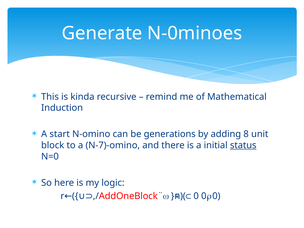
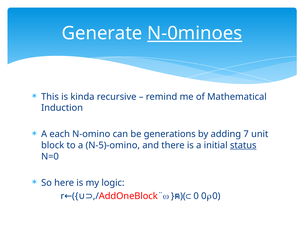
N-0minoes underline: none -> present
start: start -> each
8: 8 -> 7
N-7)-omino: N-7)-omino -> N-5)-omino
